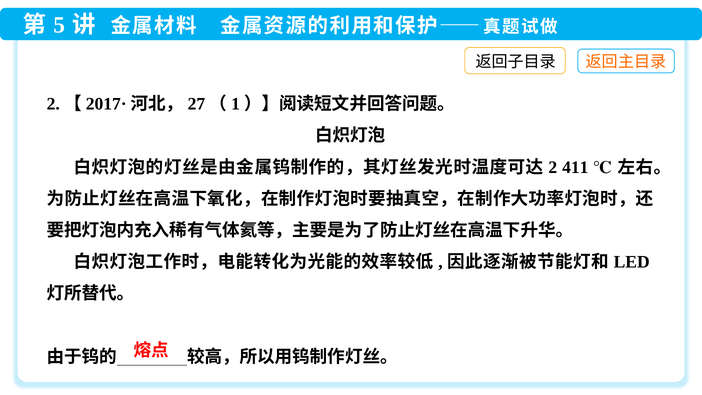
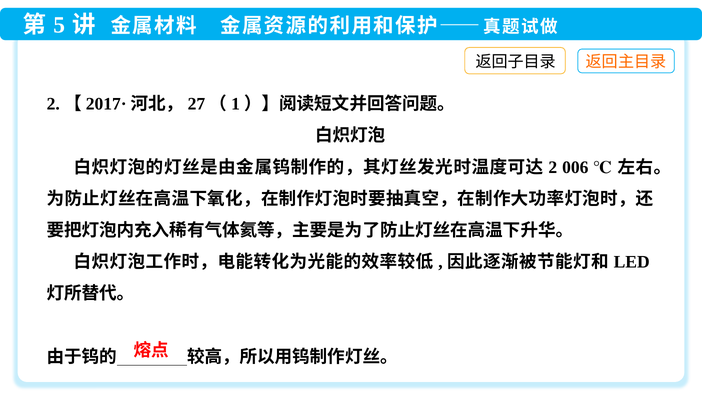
411: 411 -> 006
